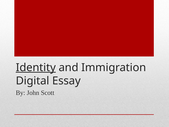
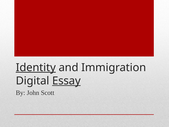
Essay underline: none -> present
